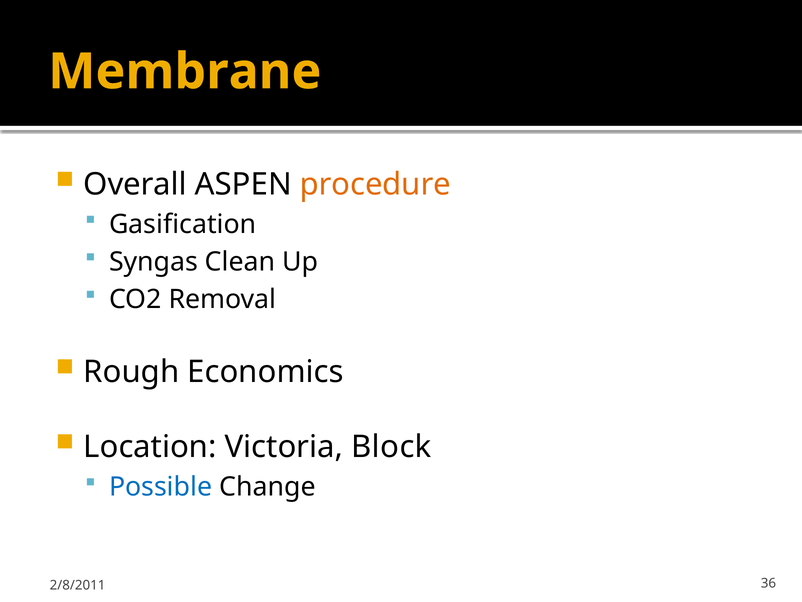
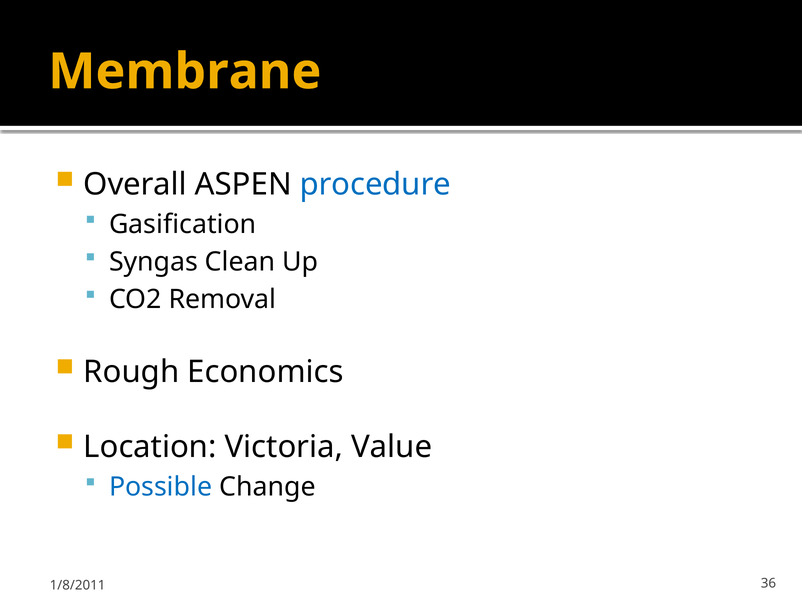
procedure colour: orange -> blue
Block: Block -> Value
2/8/2011: 2/8/2011 -> 1/8/2011
